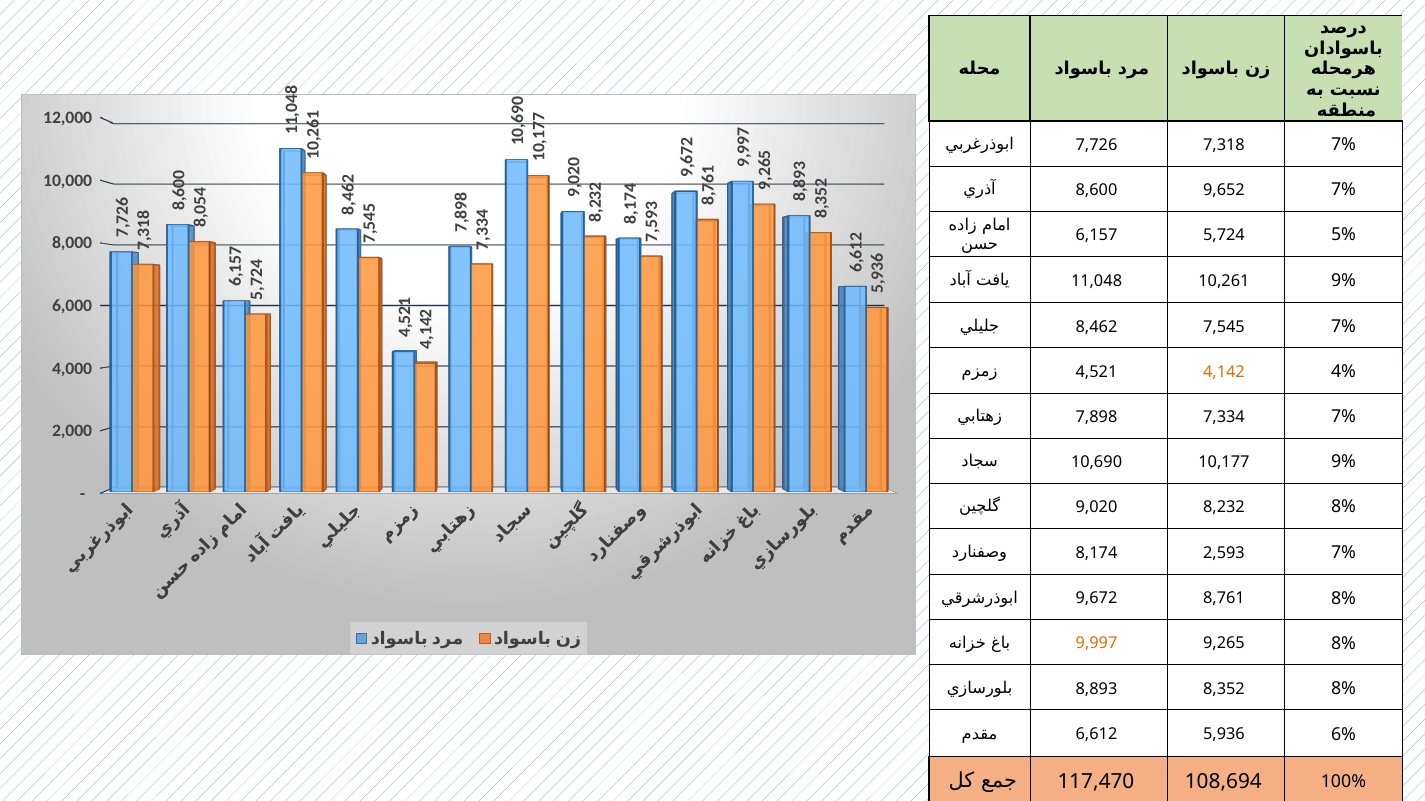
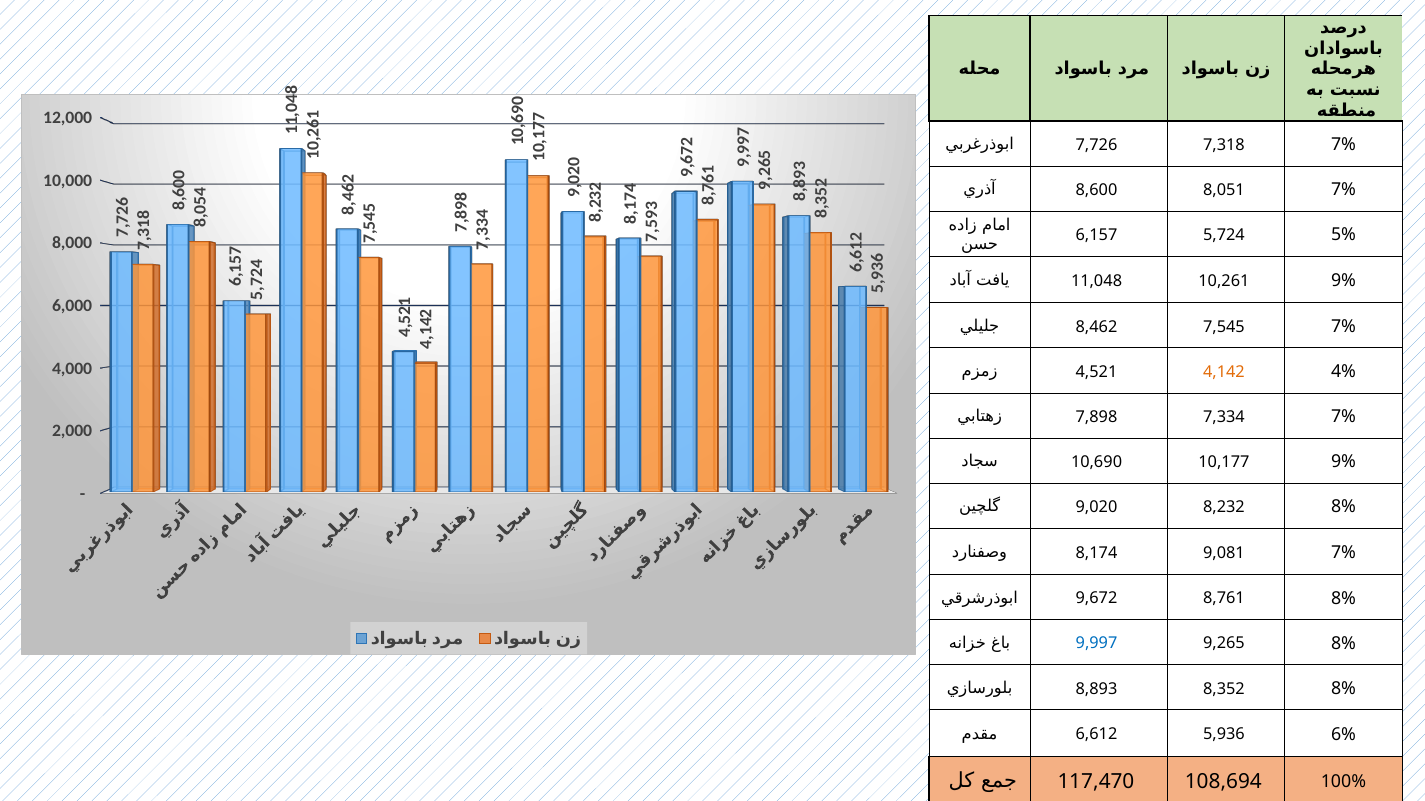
9,652: 9,652 -> 8,051
2,593: 2,593 -> 9,081
9,997 colour: orange -> blue
